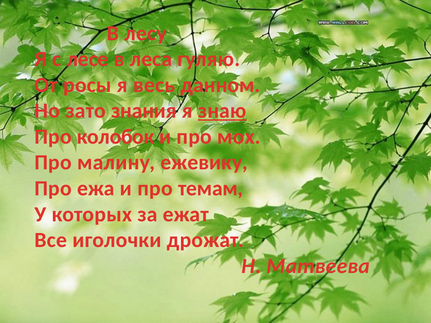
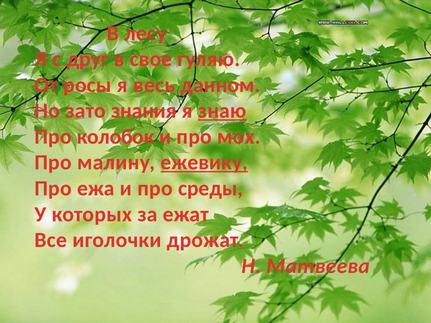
лесе: лесе -> друг
леса: леса -> свое
ежевику underline: none -> present
темам: темам -> среды
